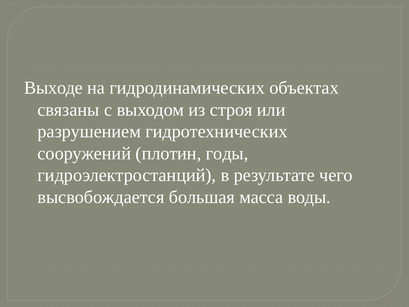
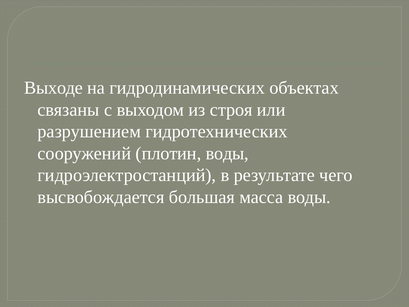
плотин годы: годы -> воды
